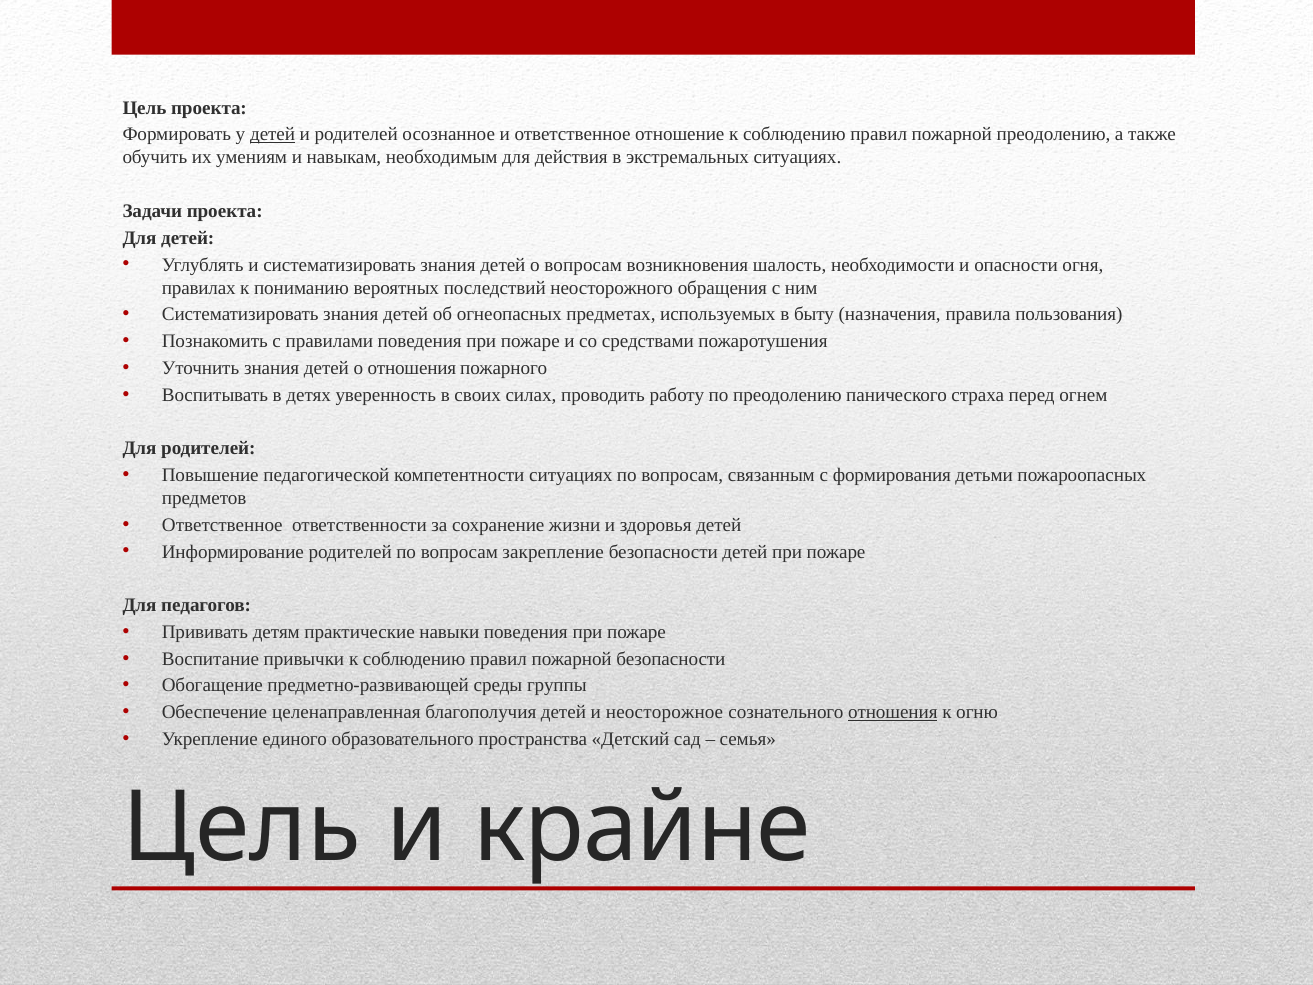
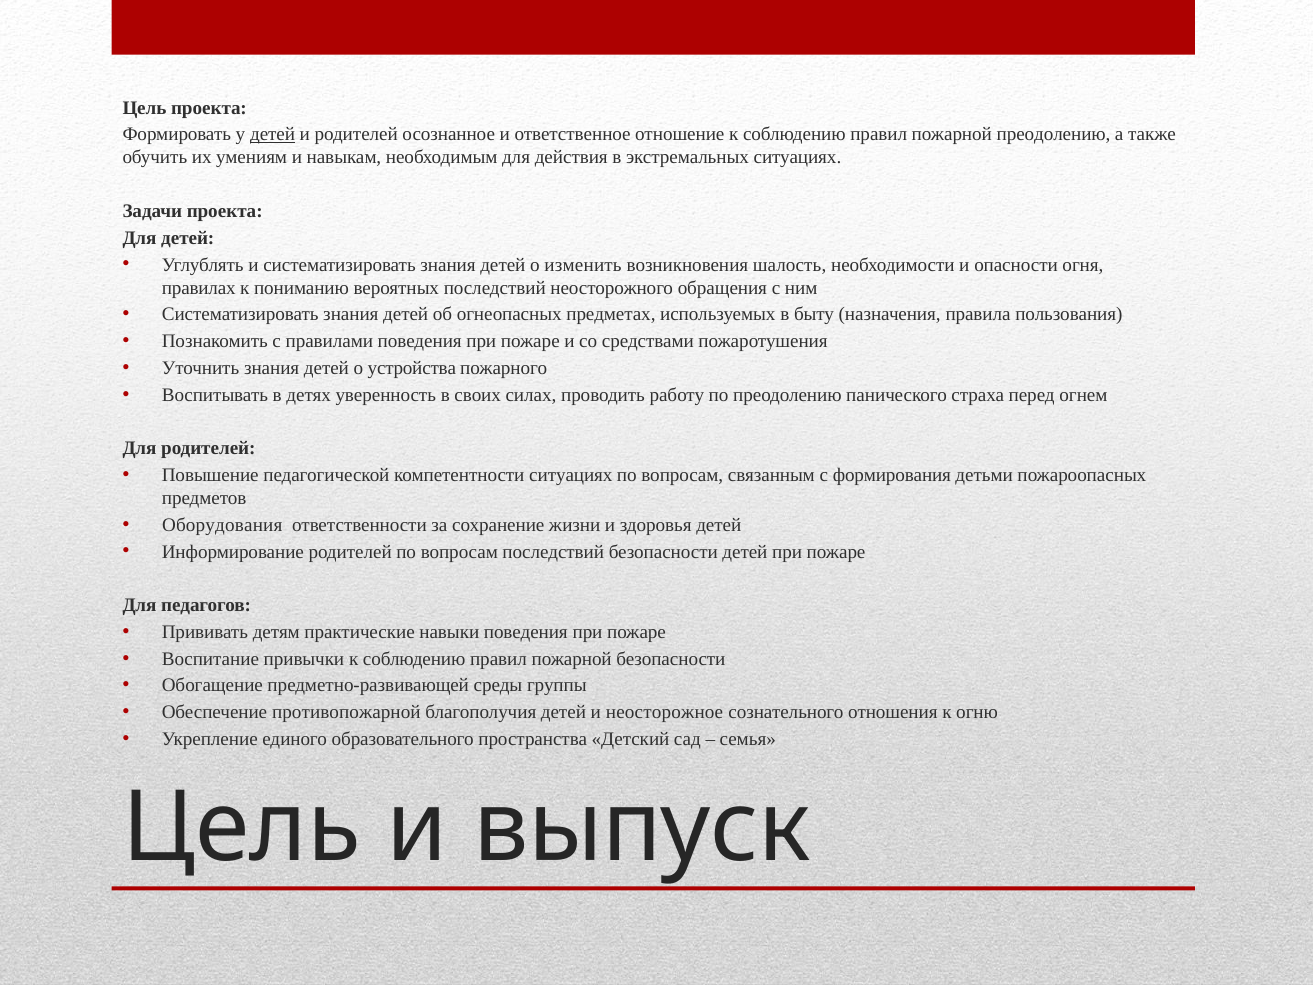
о вопросам: вопросам -> изменить
о отношения: отношения -> устройства
Ответственное at (222, 525): Ответственное -> Оборудования
вопросам закрепление: закрепление -> последствий
целенаправленная: целенаправленная -> противопожарной
отношения at (893, 712) underline: present -> none
крайне: крайне -> выпуск
